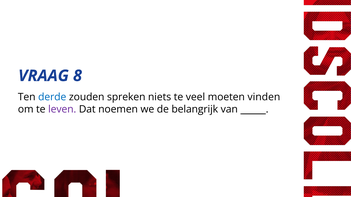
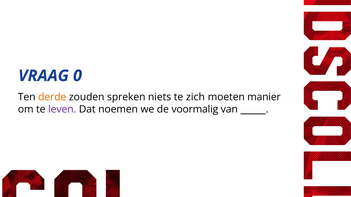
8: 8 -> 0
derde colour: blue -> orange
veel: veel -> zich
vinden: vinden -> manier
belangrijk: belangrijk -> voormalig
